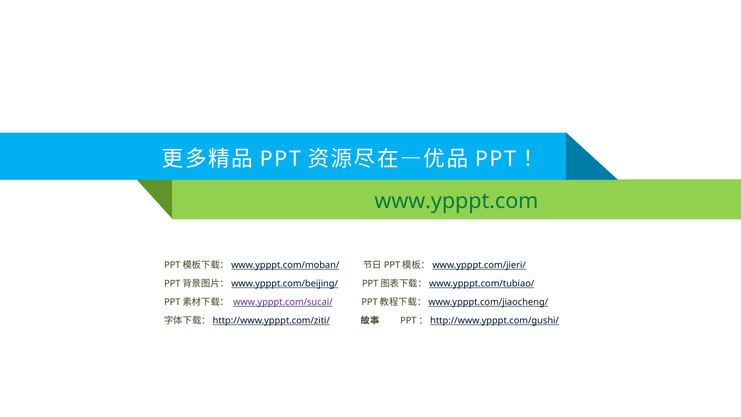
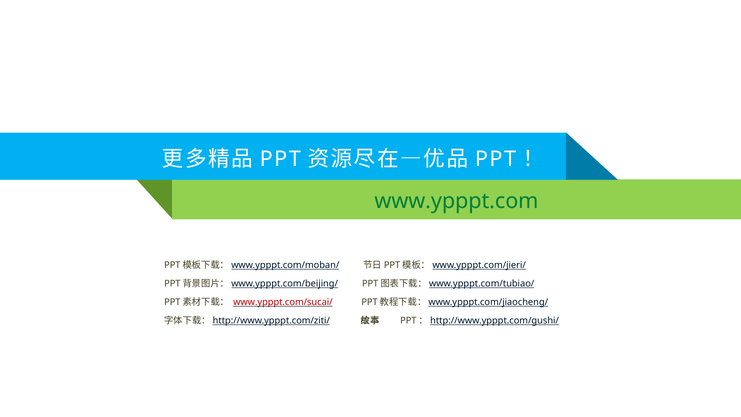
www.ypppt.com/sucai/ colour: purple -> red
